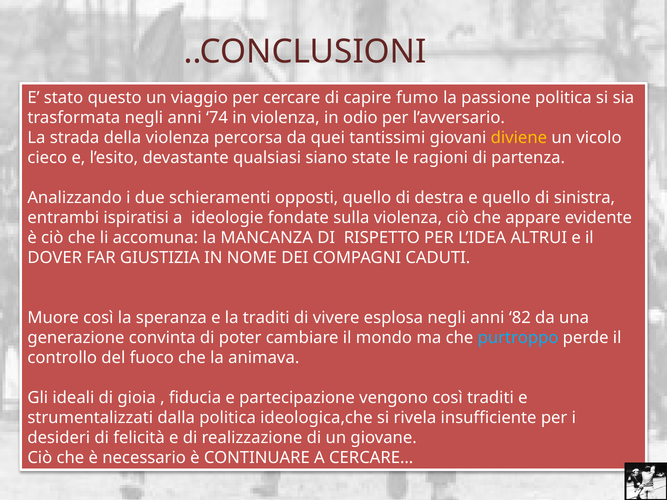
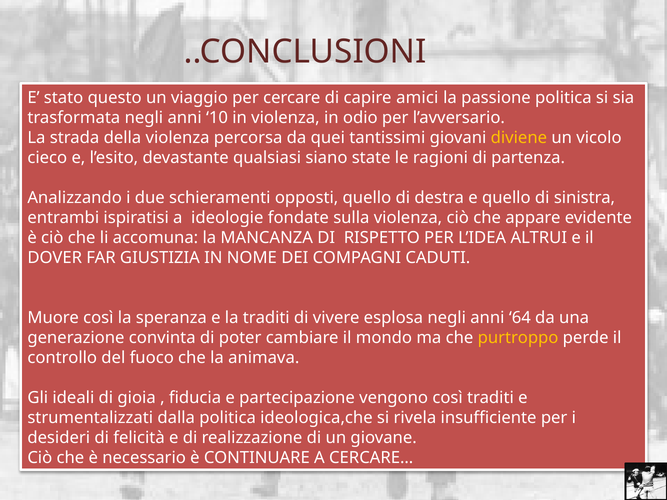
fumo: fumo -> amici
74: 74 -> 10
82: 82 -> 64
purtroppo colour: light blue -> yellow
